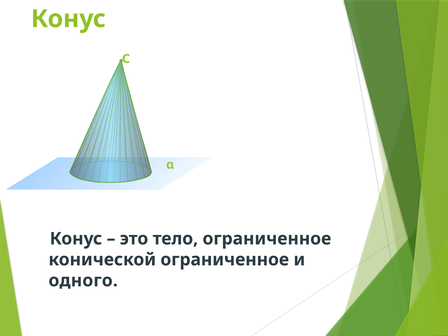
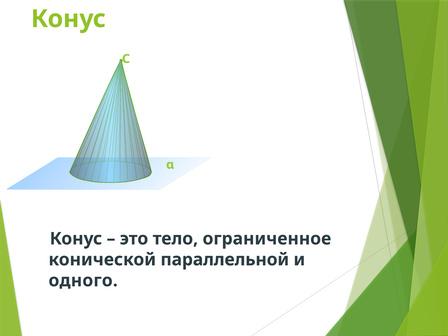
конической ограниченное: ограниченное -> параллельной
